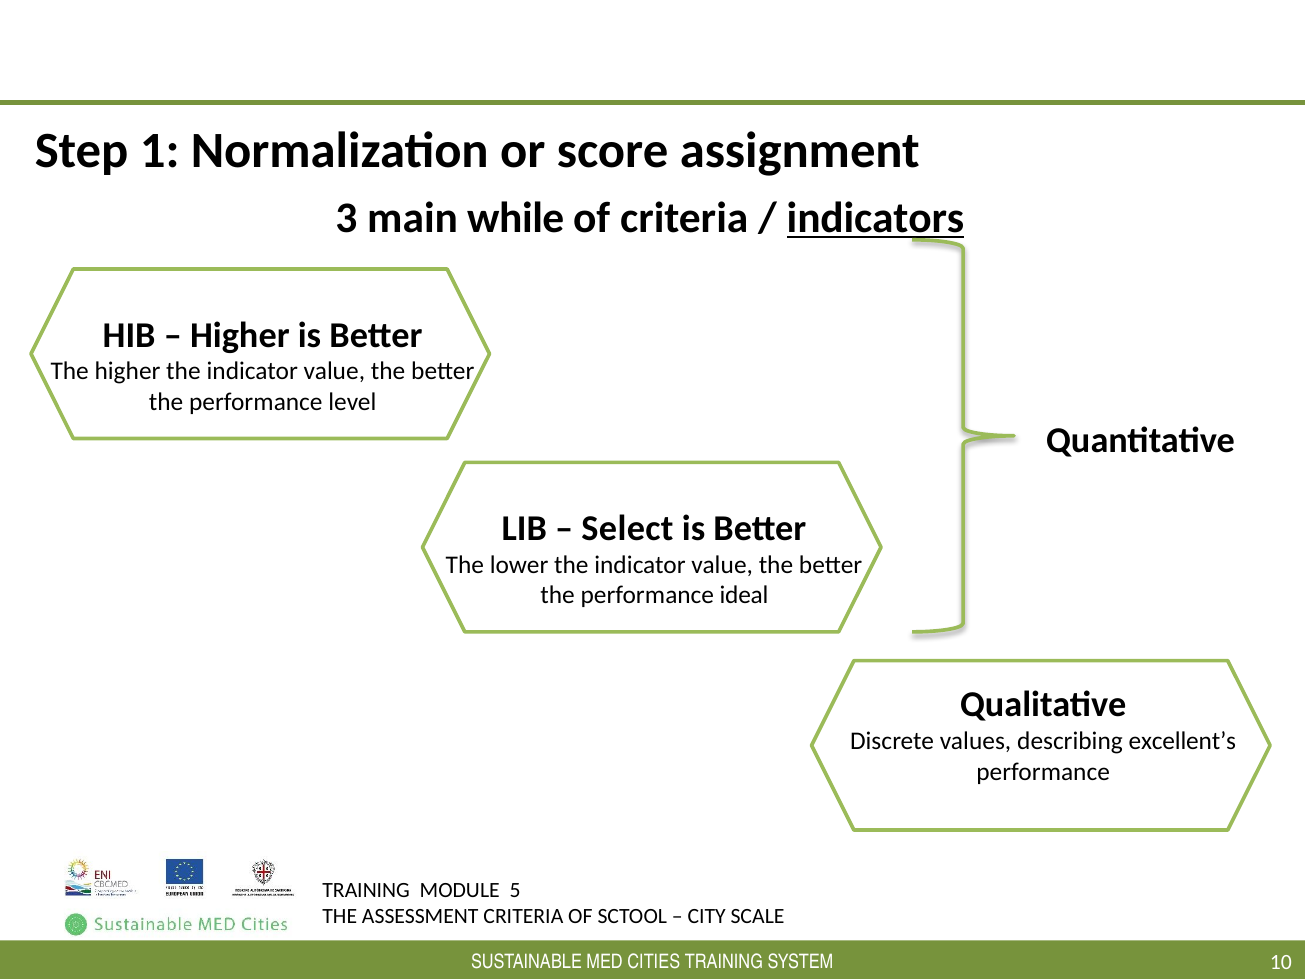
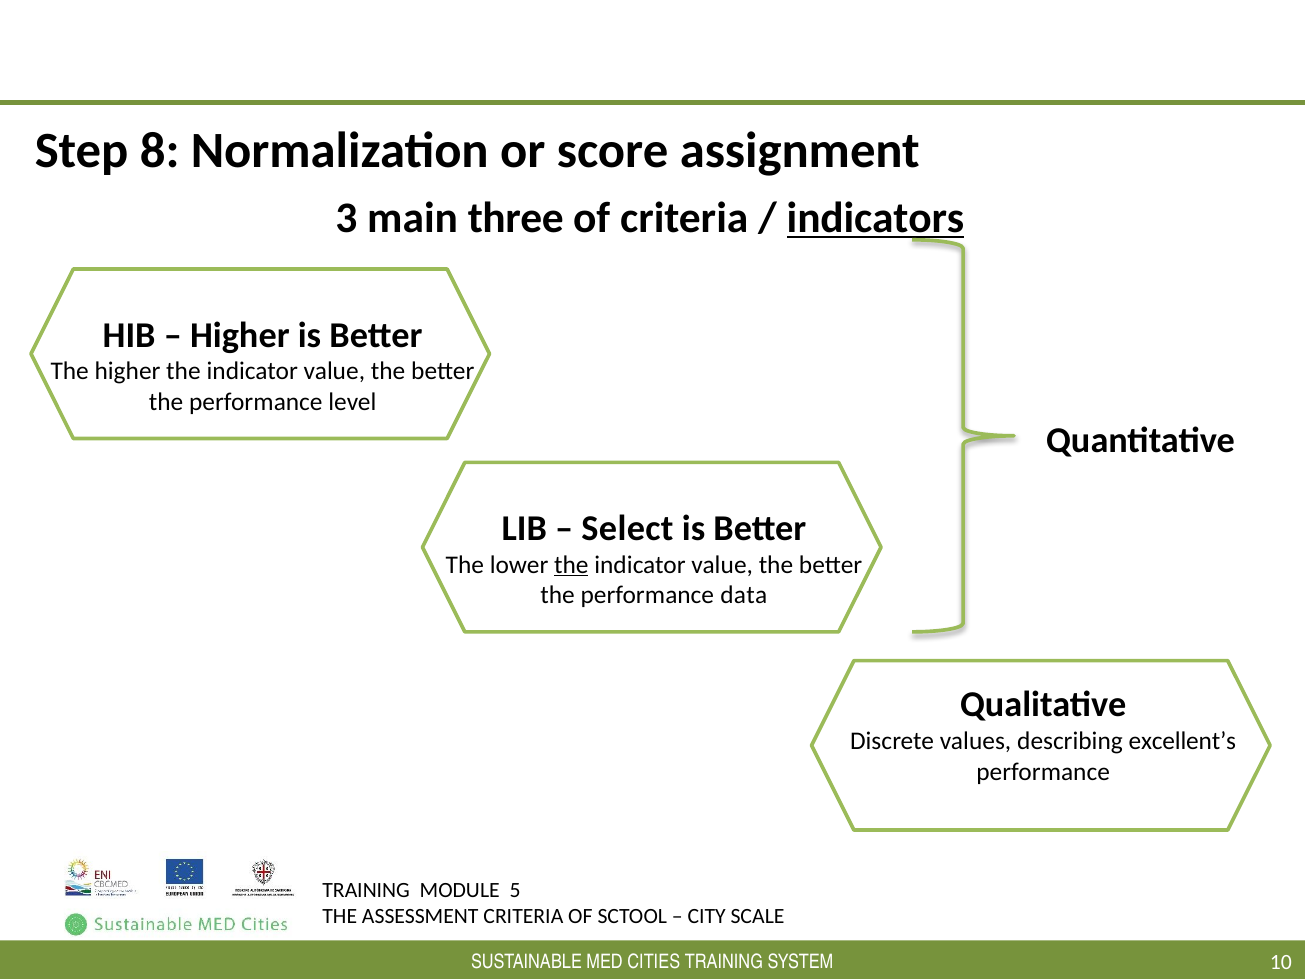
1: 1 -> 8
while: while -> three
the at (571, 565) underline: none -> present
ideal: ideal -> data
